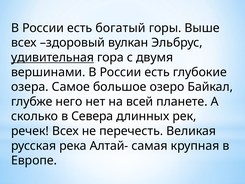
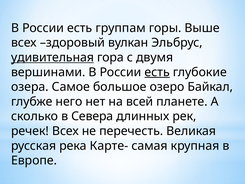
богатый: богатый -> группам
есть at (157, 72) underline: none -> present
Алтай-: Алтай- -> Карте-
